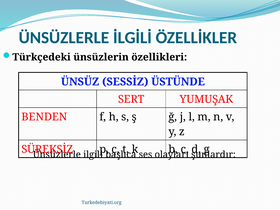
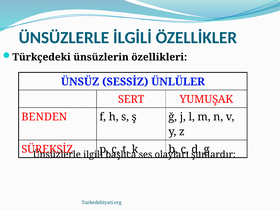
ÜSTÜNDE: ÜSTÜNDE -> ÜNLÜLER
